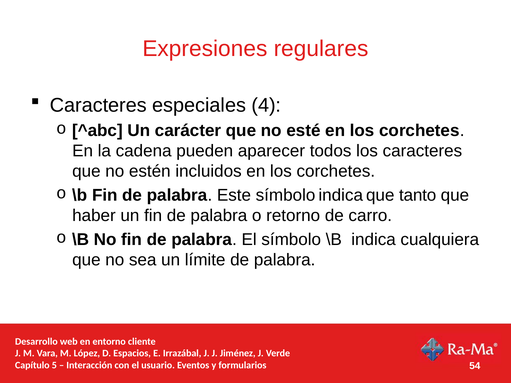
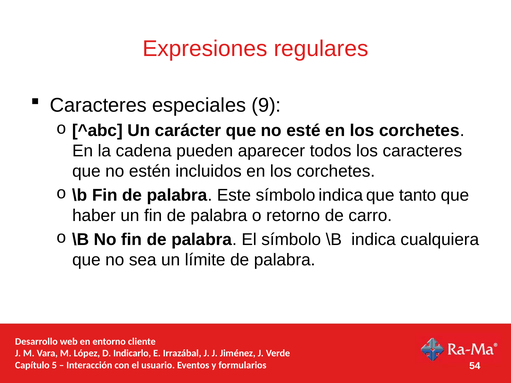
4: 4 -> 9
Espacios: Espacios -> Indicarlo
